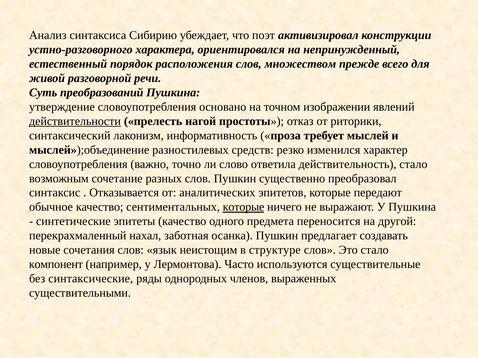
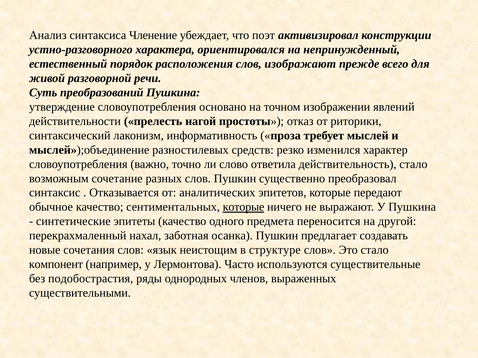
Сибирию: Сибирию -> Членение
множеством: множеством -> изображают
действительности underline: present -> none
синтаксические: синтаксические -> подобострастия
